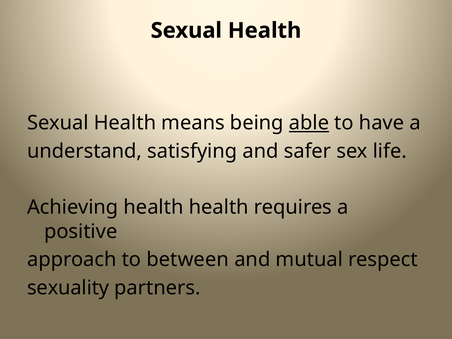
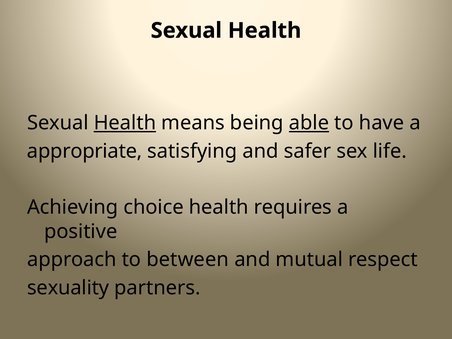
Health at (125, 123) underline: none -> present
understand: understand -> appropriate
Achieving health: health -> choice
